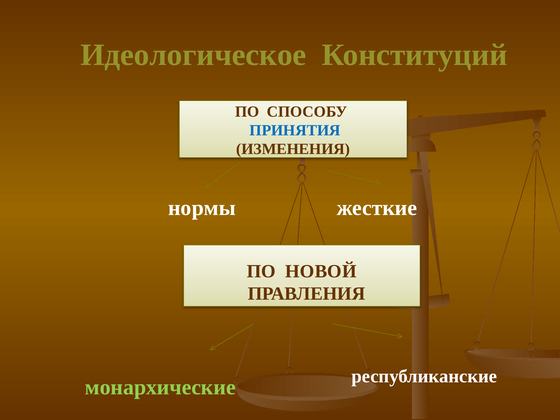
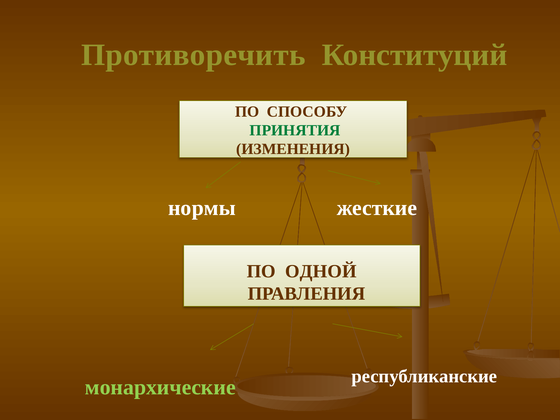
Идеологическое: Идеологическое -> Противоречить
ПРИНЯТИЯ colour: blue -> green
НОВОЙ: НОВОЙ -> ОДНОЙ
